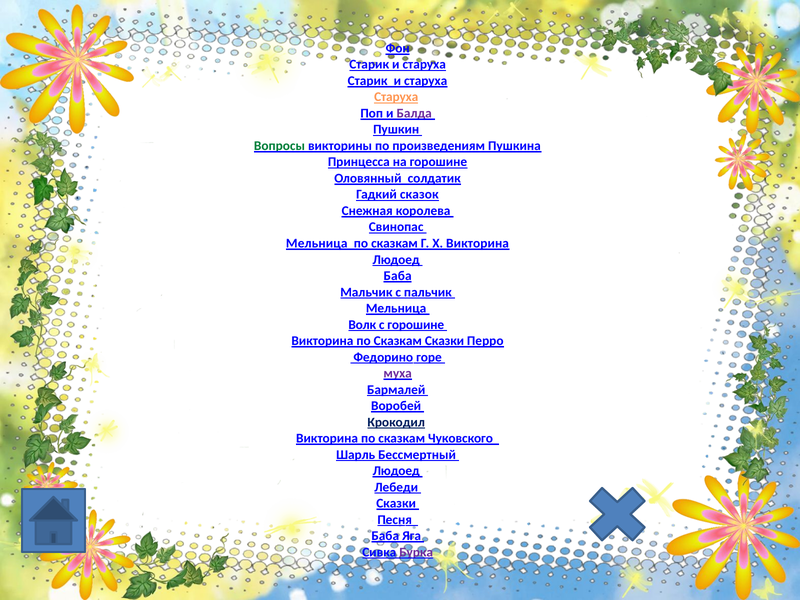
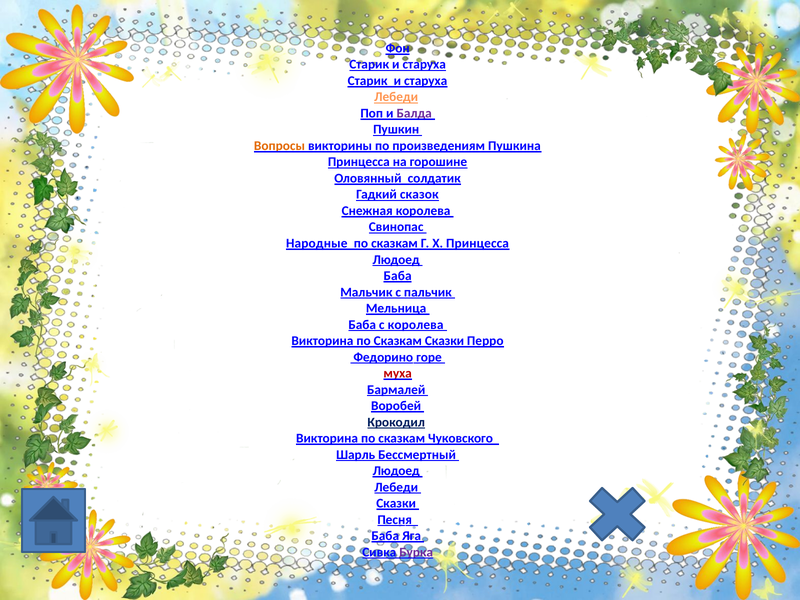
Старуха at (396, 97): Старуха -> Лебеди
Вопросы colour: green -> orange
Мельница at (317, 243): Мельница -> Народные
Х Викторина: Викторина -> Принцесса
Волк at (362, 325): Волк -> Баба
с горошине: горошине -> королева
муха colour: purple -> red
